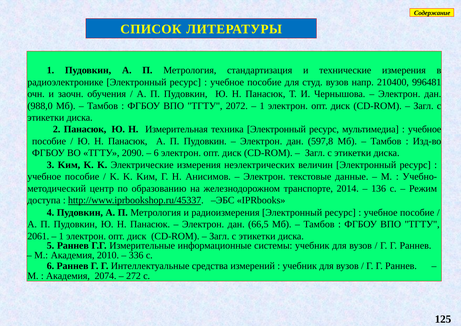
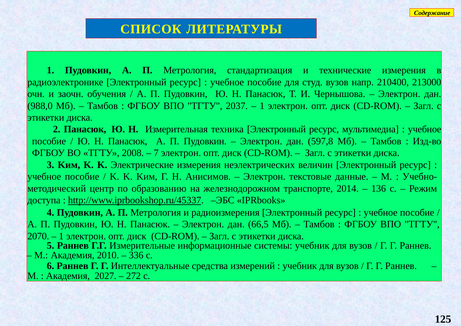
996481: 996481 -> 213000
2072: 2072 -> 2037
2090: 2090 -> 2008
6 at (156, 153): 6 -> 7
2061: 2061 -> 2070
2074: 2074 -> 2027
